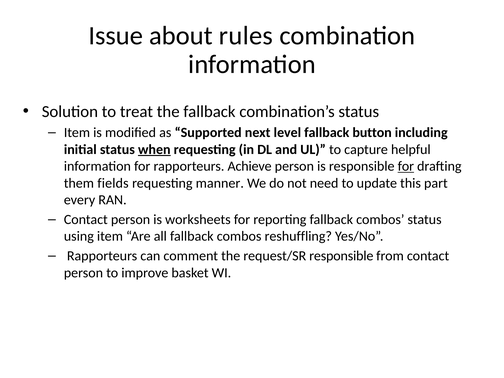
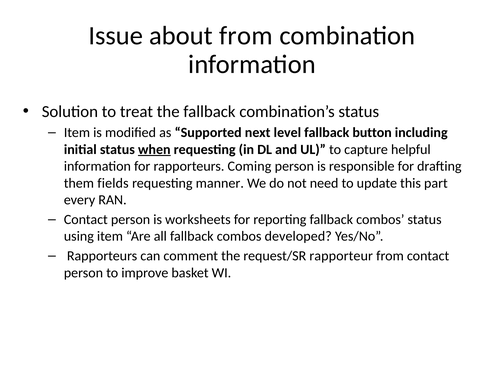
about rules: rules -> from
Achieve: Achieve -> Coming
for at (406, 166) underline: present -> none
reshuffling: reshuffling -> developed
request/SR responsible: responsible -> rapporteur
